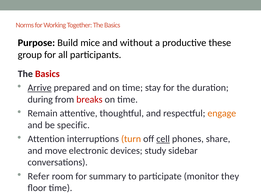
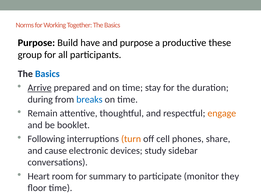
mice: mice -> have
and without: without -> purpose
Basics at (47, 74) colour: red -> blue
breaks colour: red -> blue
specific: specific -> booklet
Attention: Attention -> Following
cell underline: present -> none
move: move -> cause
Refer: Refer -> Heart
